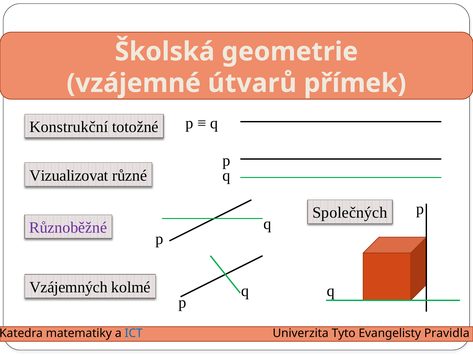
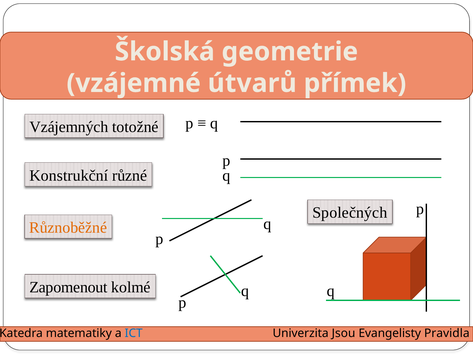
Konstrukční: Konstrukční -> Vzájemných
Vizualizovat: Vizualizovat -> Konstrukční
Různoběžné colour: purple -> orange
Vzájemných: Vzájemných -> Zapomenout
Tyto: Tyto -> Jsou
